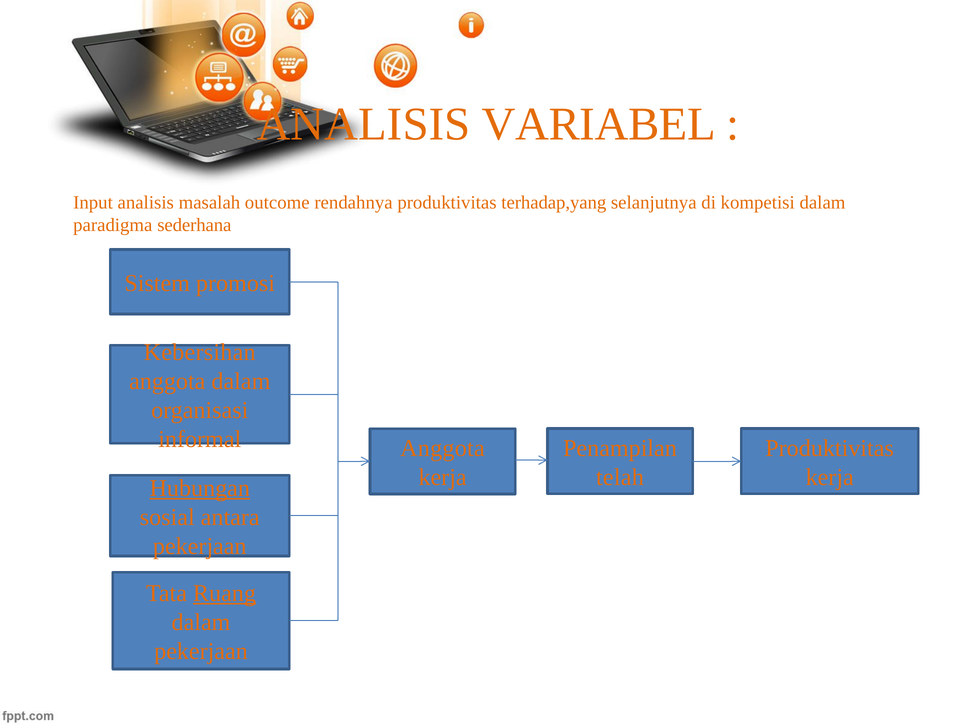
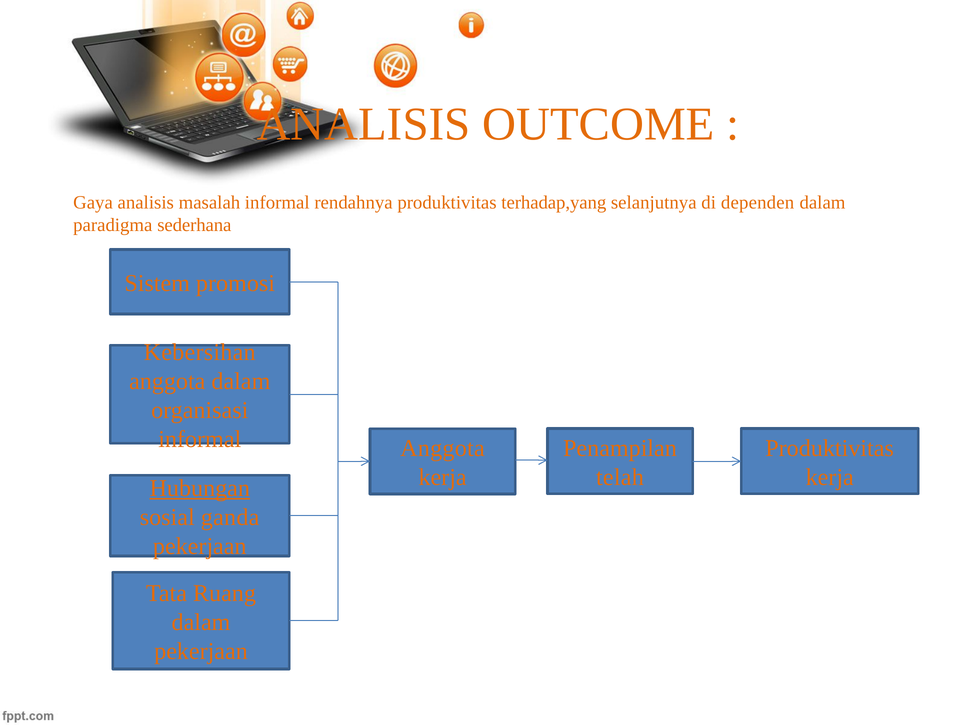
VARIABEL: VARIABEL -> OUTCOME
Input: Input -> Gaya
masalah outcome: outcome -> informal
kompetisi: kompetisi -> dependen
antara: antara -> ganda
Ruang underline: present -> none
